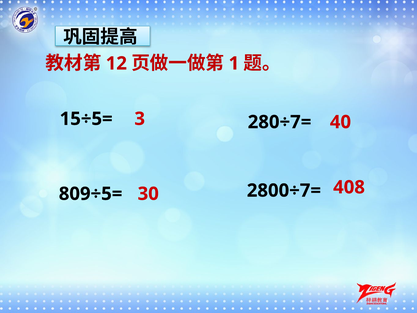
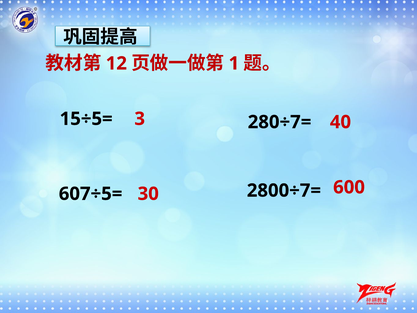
809÷5=: 809÷5= -> 607÷5=
408: 408 -> 600
